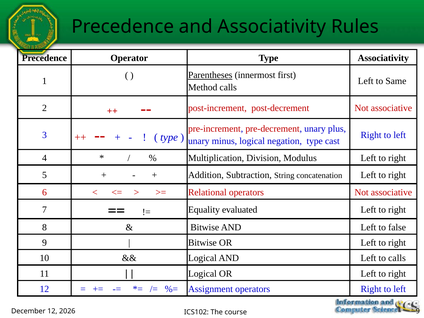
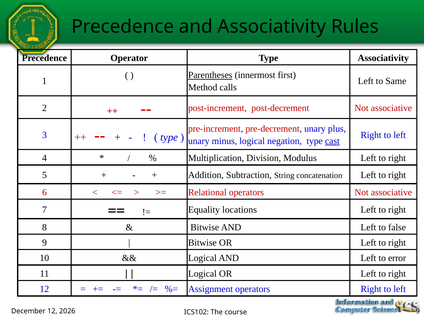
cast underline: none -> present
evaluated: evaluated -> locations
to calls: calls -> error
